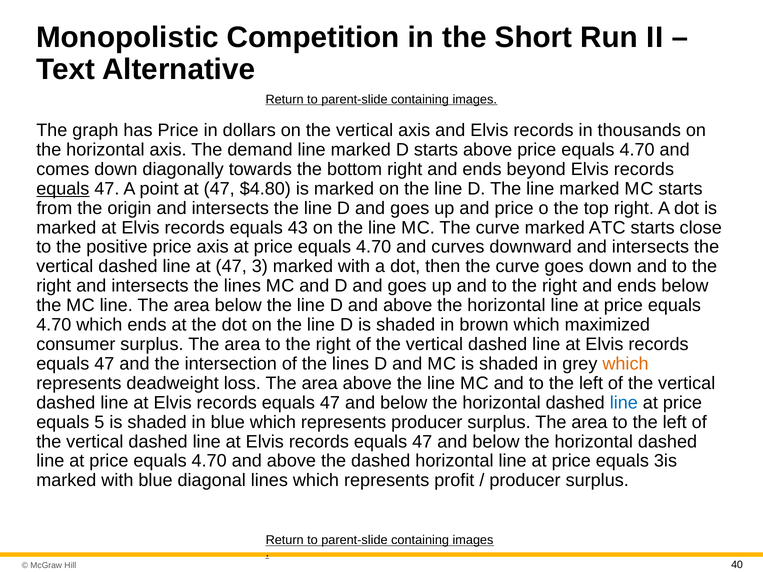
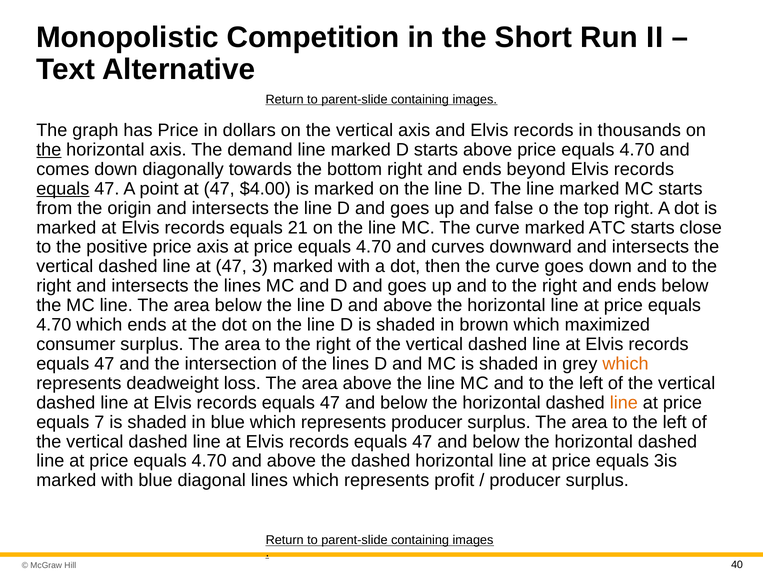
the at (49, 150) underline: none -> present
$4.80: $4.80 -> $4.00
and price: price -> false
43: 43 -> 21
line at (624, 403) colour: blue -> orange
5: 5 -> 7
